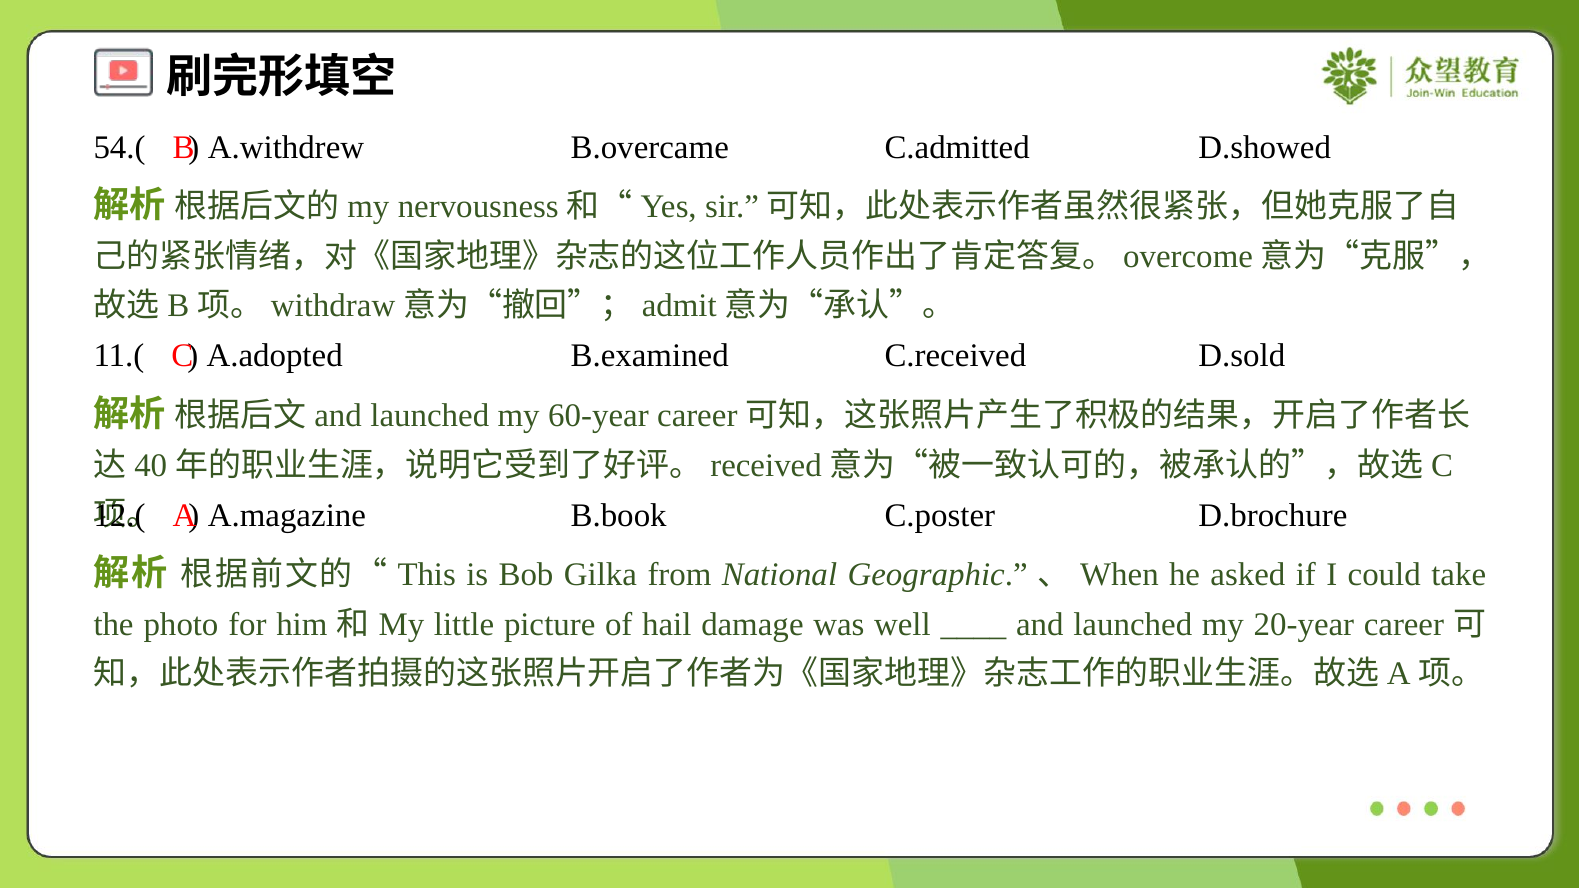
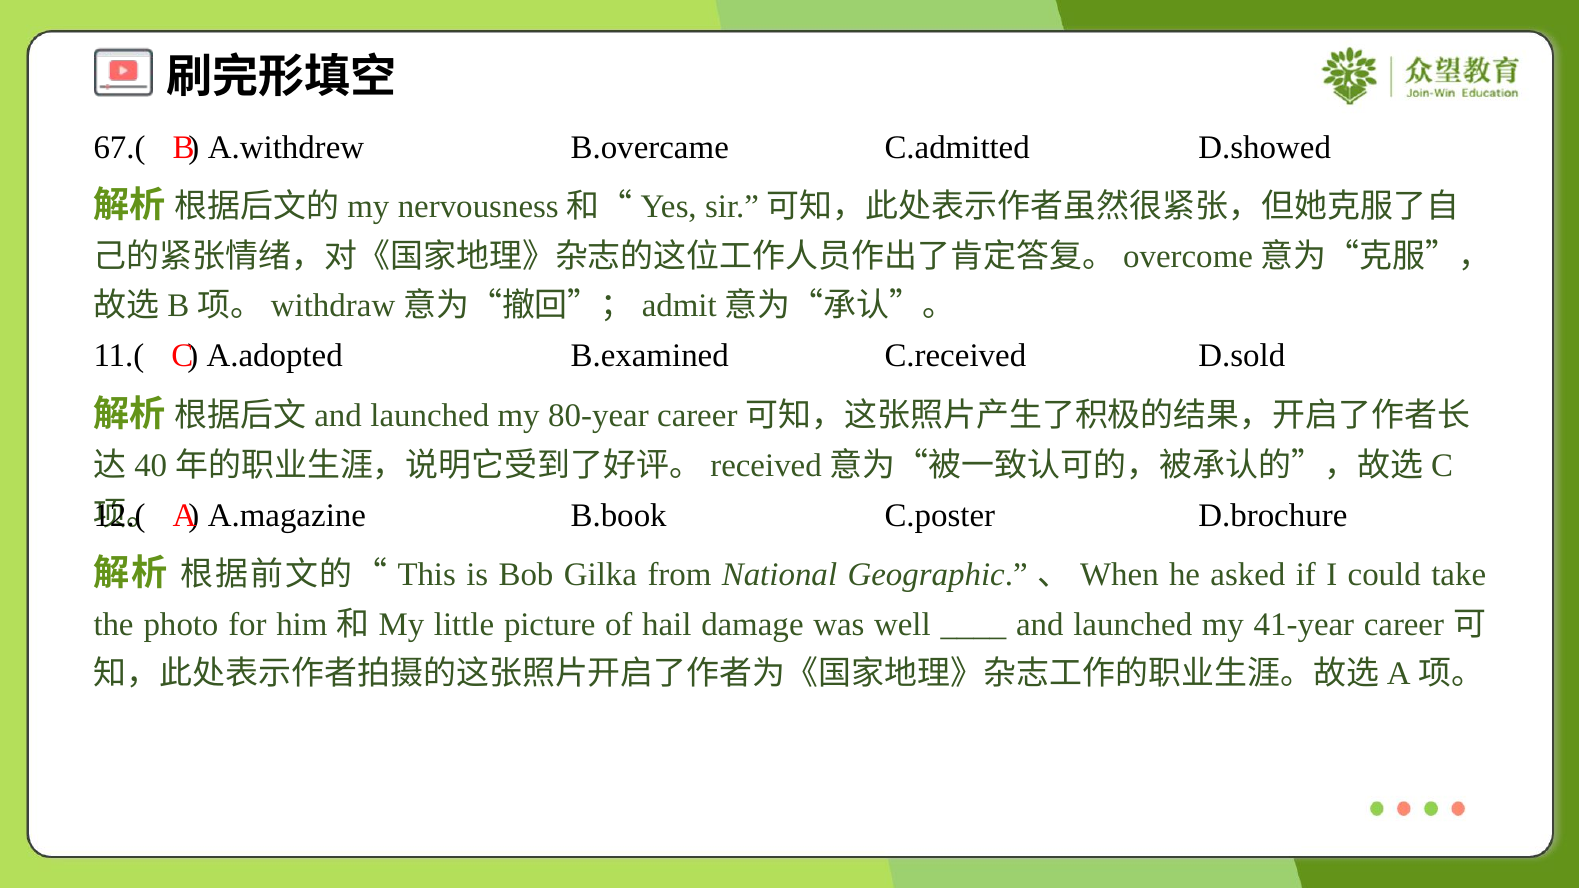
54.(: 54.( -> 67.(
60-year: 60-year -> 80-year
20-year: 20-year -> 41-year
